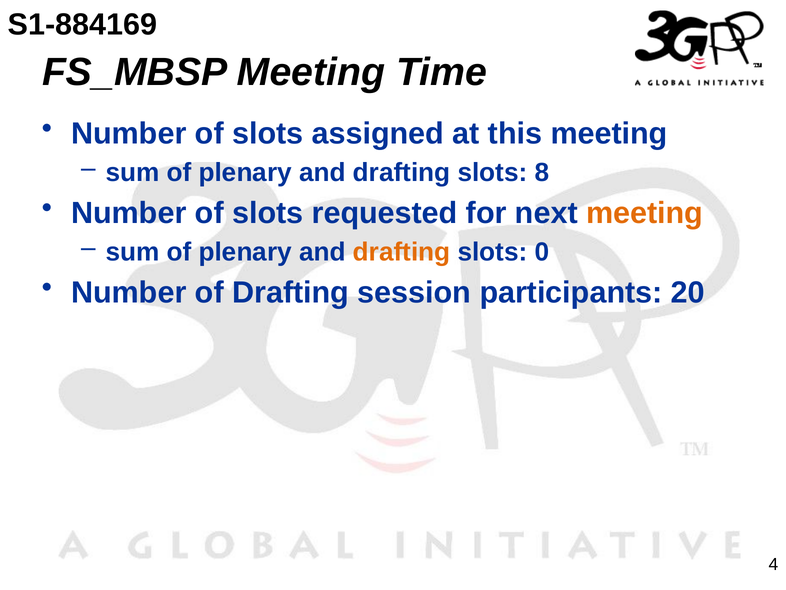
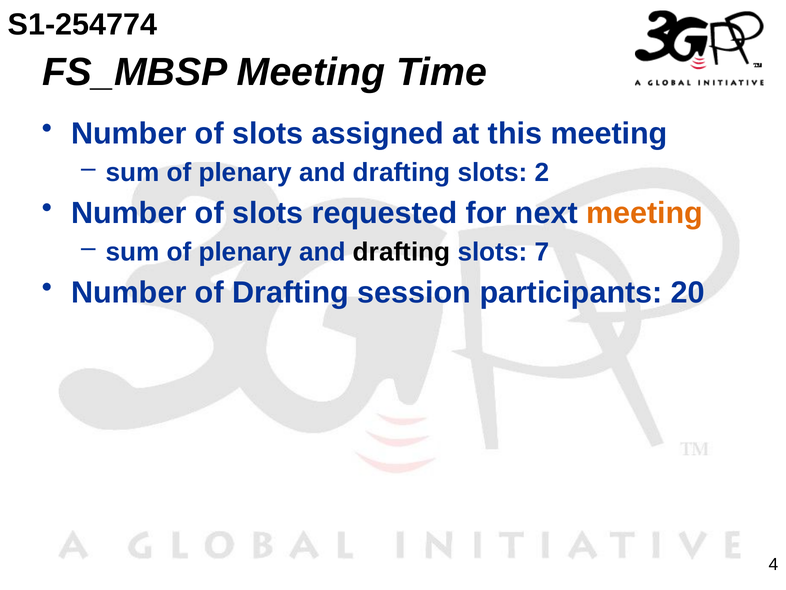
S1-884169: S1-884169 -> S1-254774
8: 8 -> 2
drafting at (402, 252) colour: orange -> black
0: 0 -> 7
